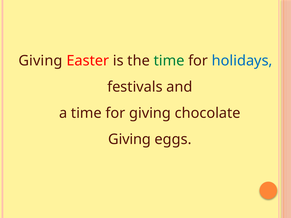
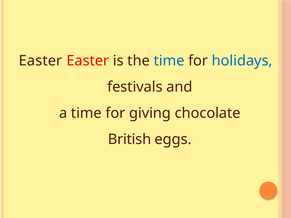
Giving at (40, 61): Giving -> Easter
time at (169, 61) colour: green -> blue
Giving at (130, 139): Giving -> British
